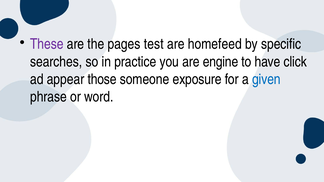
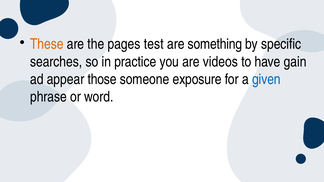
These colour: purple -> orange
homefeed: homefeed -> something
engine: engine -> videos
click: click -> gain
